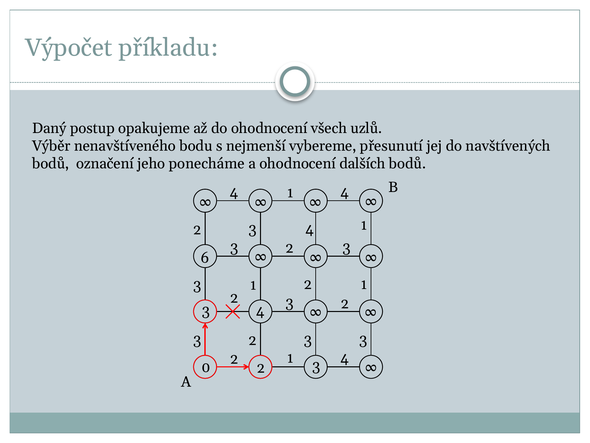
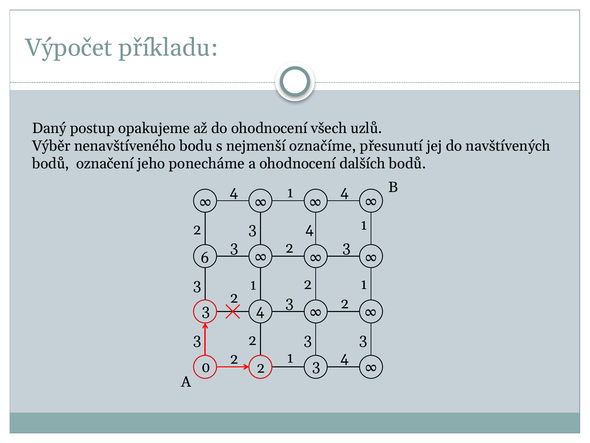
vybereme: vybereme -> označíme
